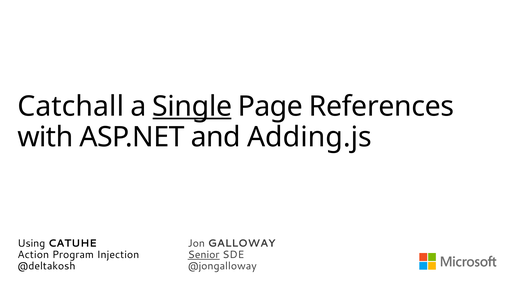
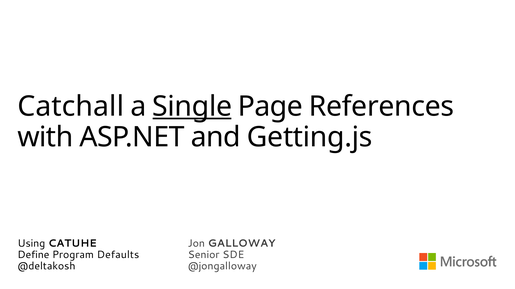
Adding.js: Adding.js -> Getting.js
Action: Action -> Define
Injection: Injection -> Defaults
Senior underline: present -> none
